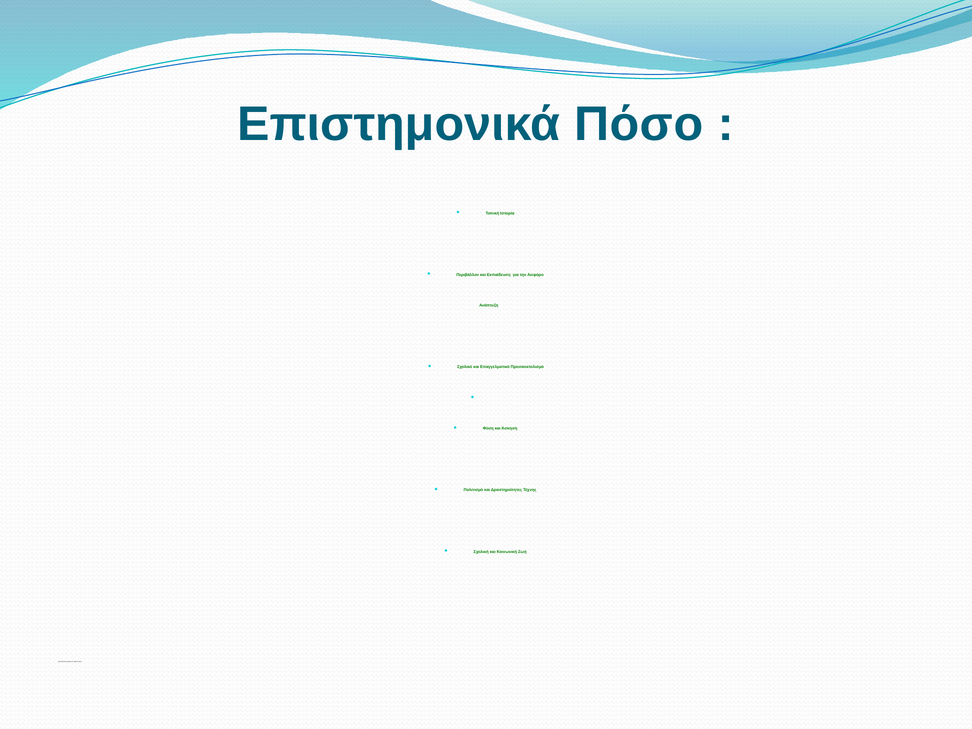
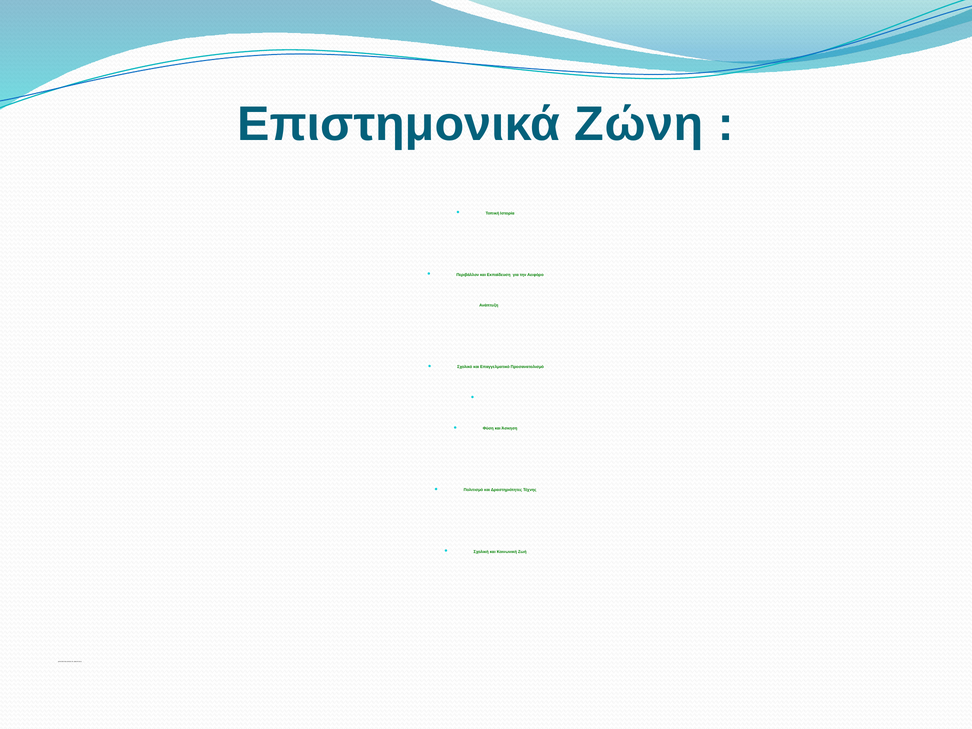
Πόσο: Πόσο -> Ζώνη
